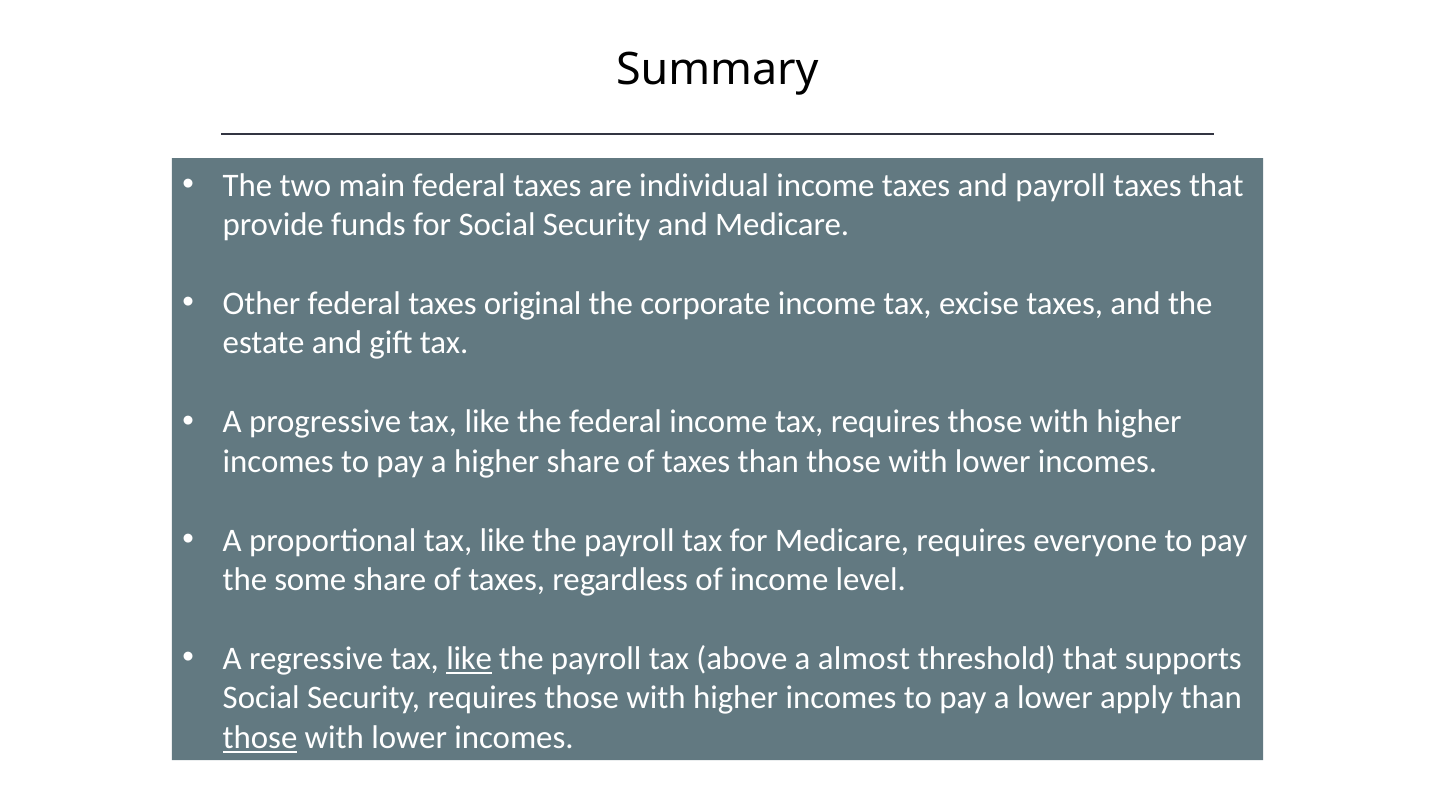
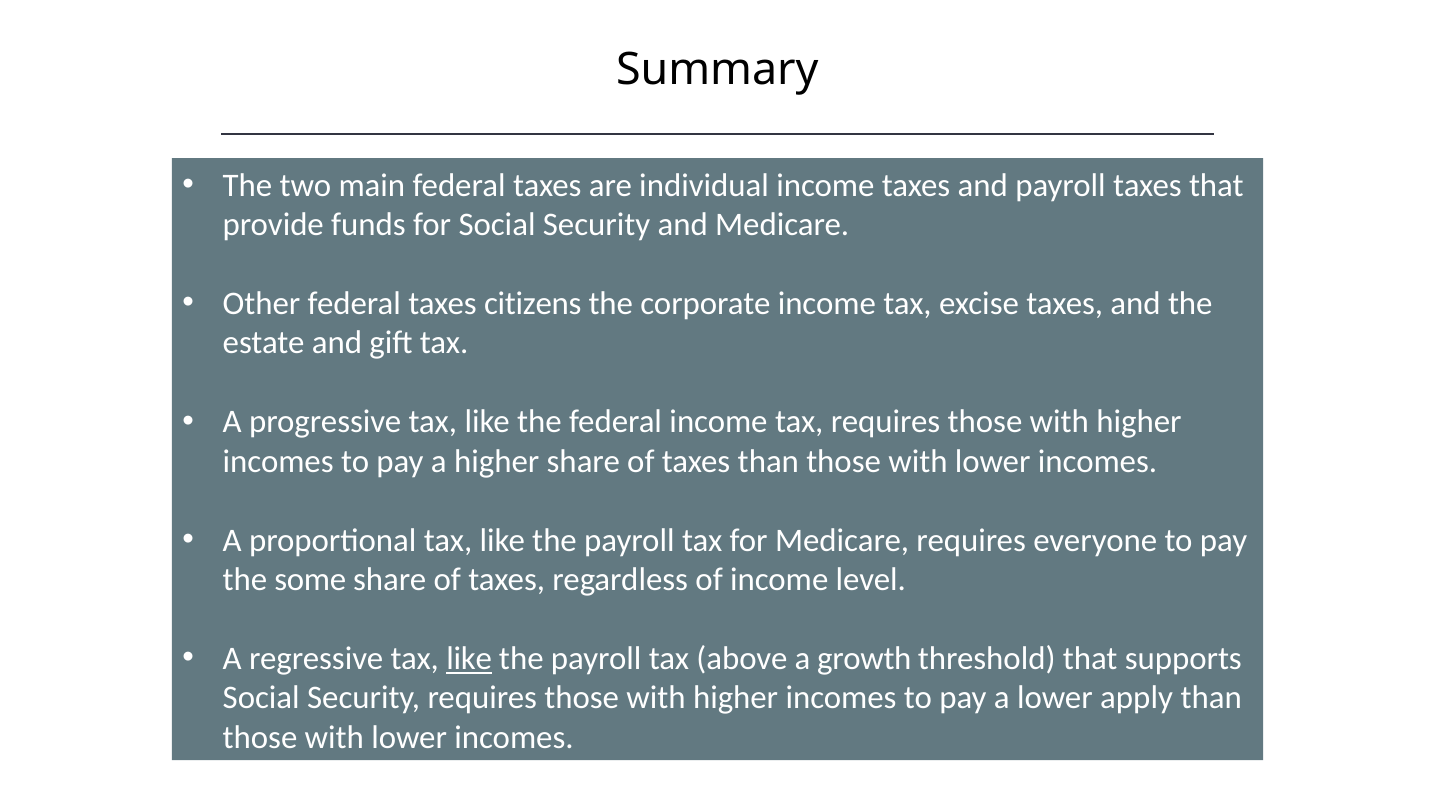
original: original -> citizens
almost: almost -> growth
those at (260, 738) underline: present -> none
